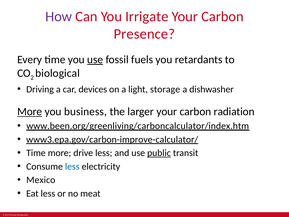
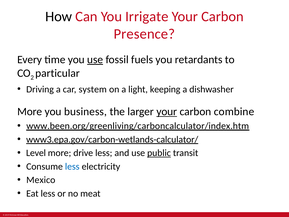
How colour: purple -> black
biological: biological -> particular
devices: devices -> system
storage: storage -> keeping
More at (30, 111) underline: present -> none
your at (167, 111) underline: none -> present
radiation: radiation -> combine
www3.epa.gov/carbon-improve-calculator/: www3.epa.gov/carbon-improve-calculator/ -> www3.epa.gov/carbon-wetlands-calculator/
Time at (36, 153): Time -> Level
